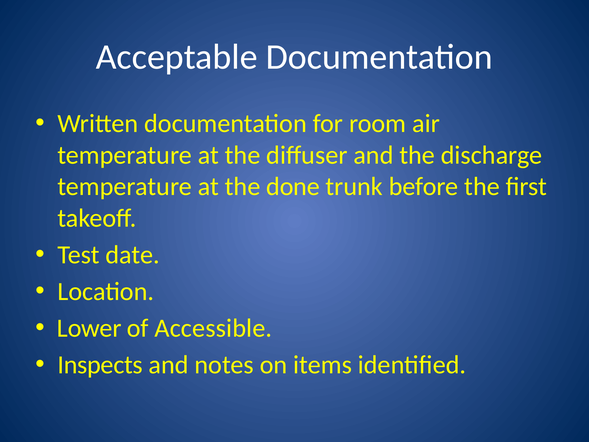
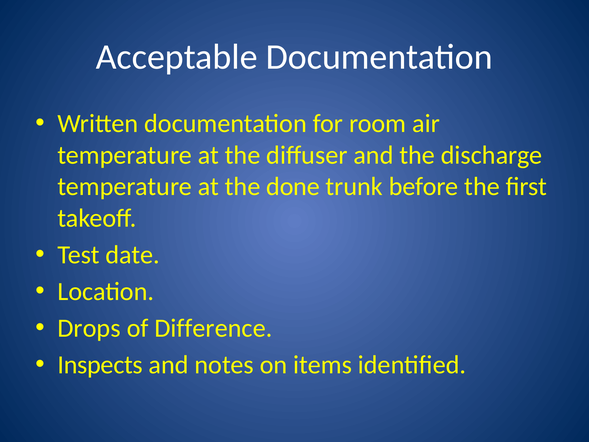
Lower: Lower -> Drops
Accessible: Accessible -> Difference
